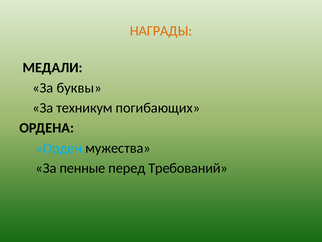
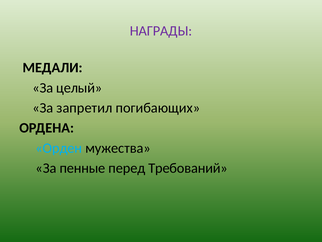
НАГРАДЫ colour: orange -> purple
буквы: буквы -> целый
техникум: техникум -> запретил
